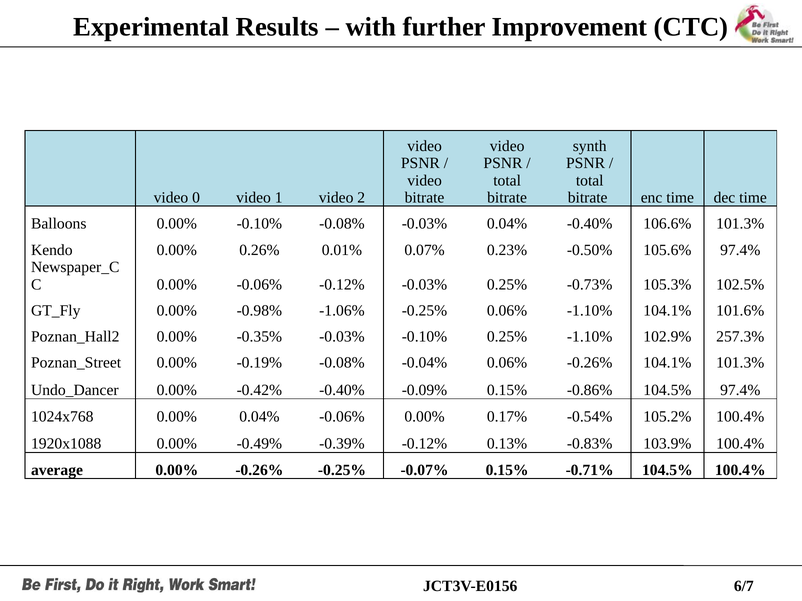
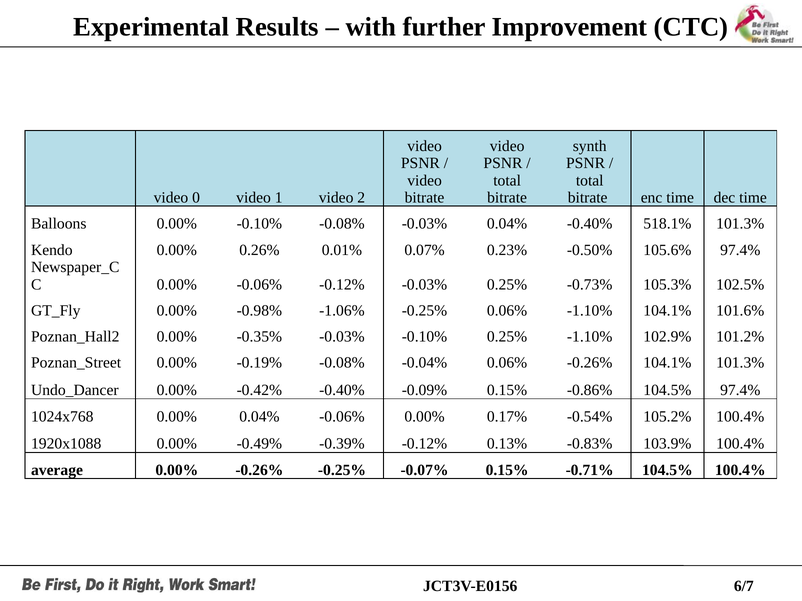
106.6%: 106.6% -> 518.1%
257.3%: 257.3% -> 101.2%
